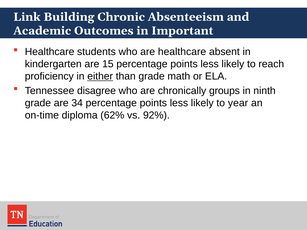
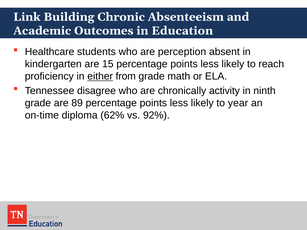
Important: Important -> Education
are healthcare: healthcare -> perception
than: than -> from
groups: groups -> activity
34: 34 -> 89
